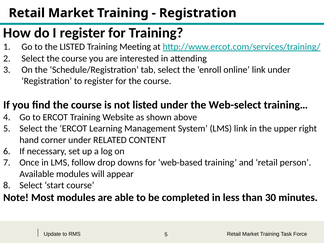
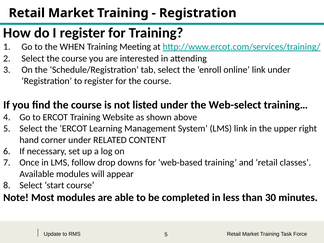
the LISTED: LISTED -> WHEN
person: person -> classes
